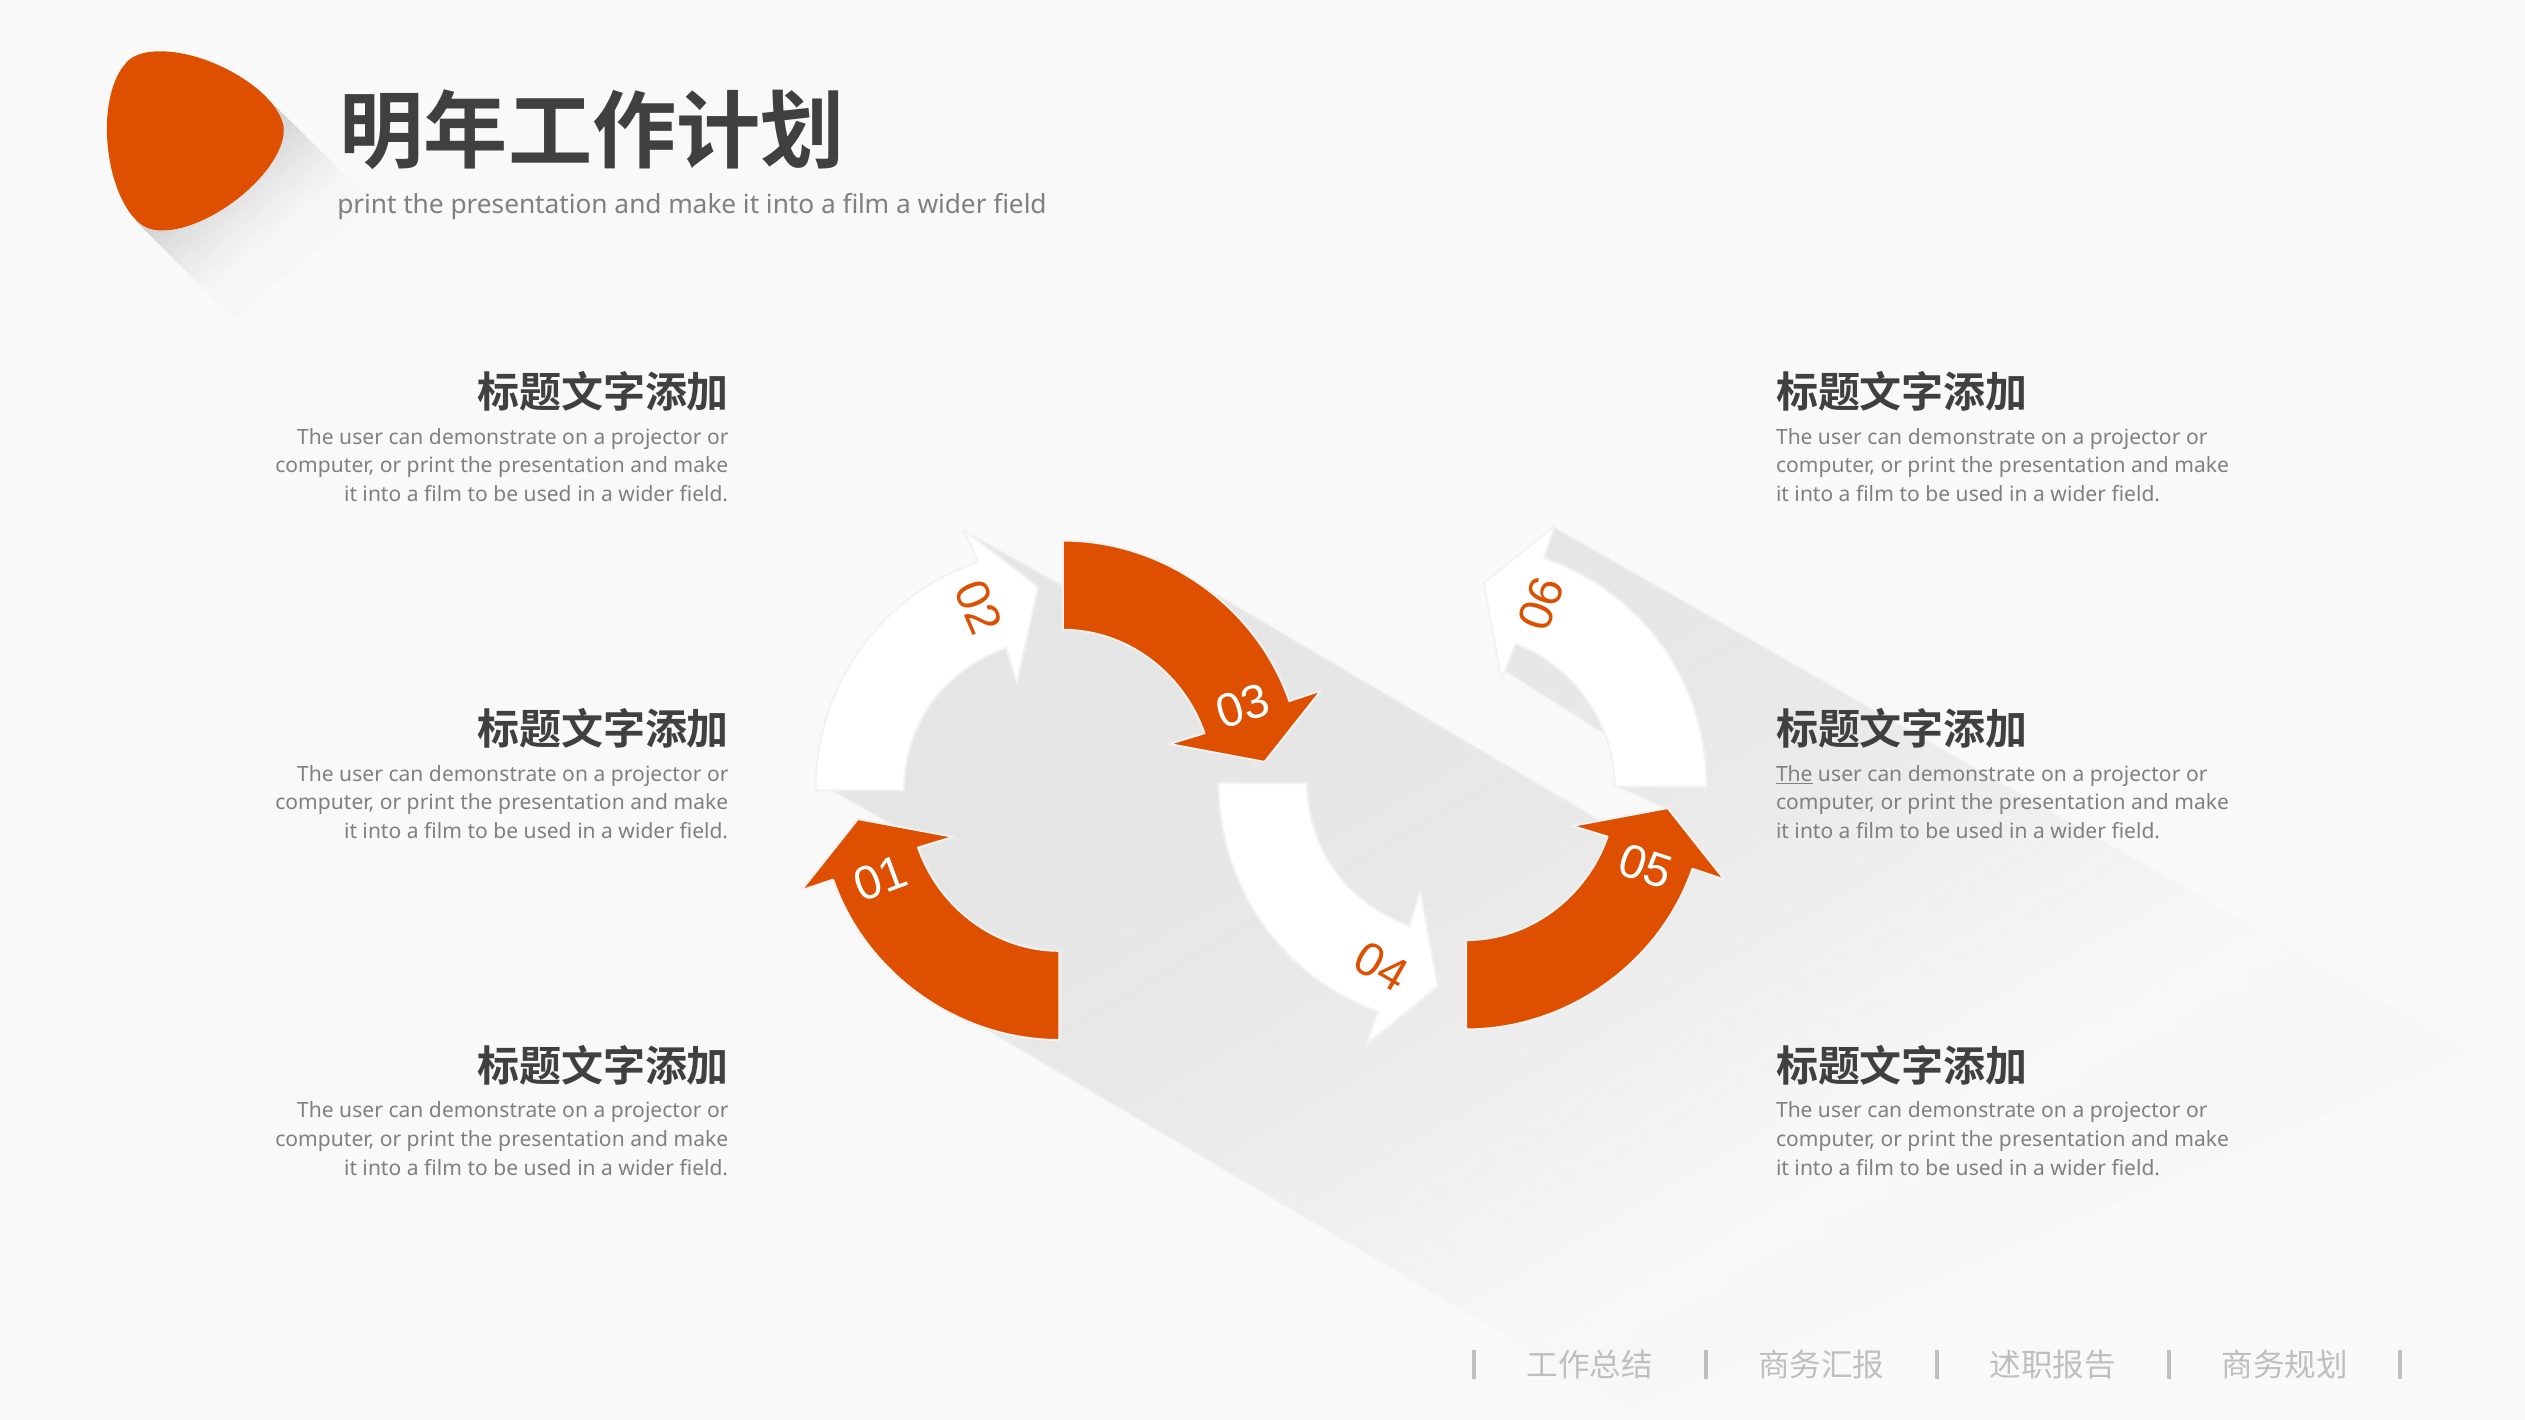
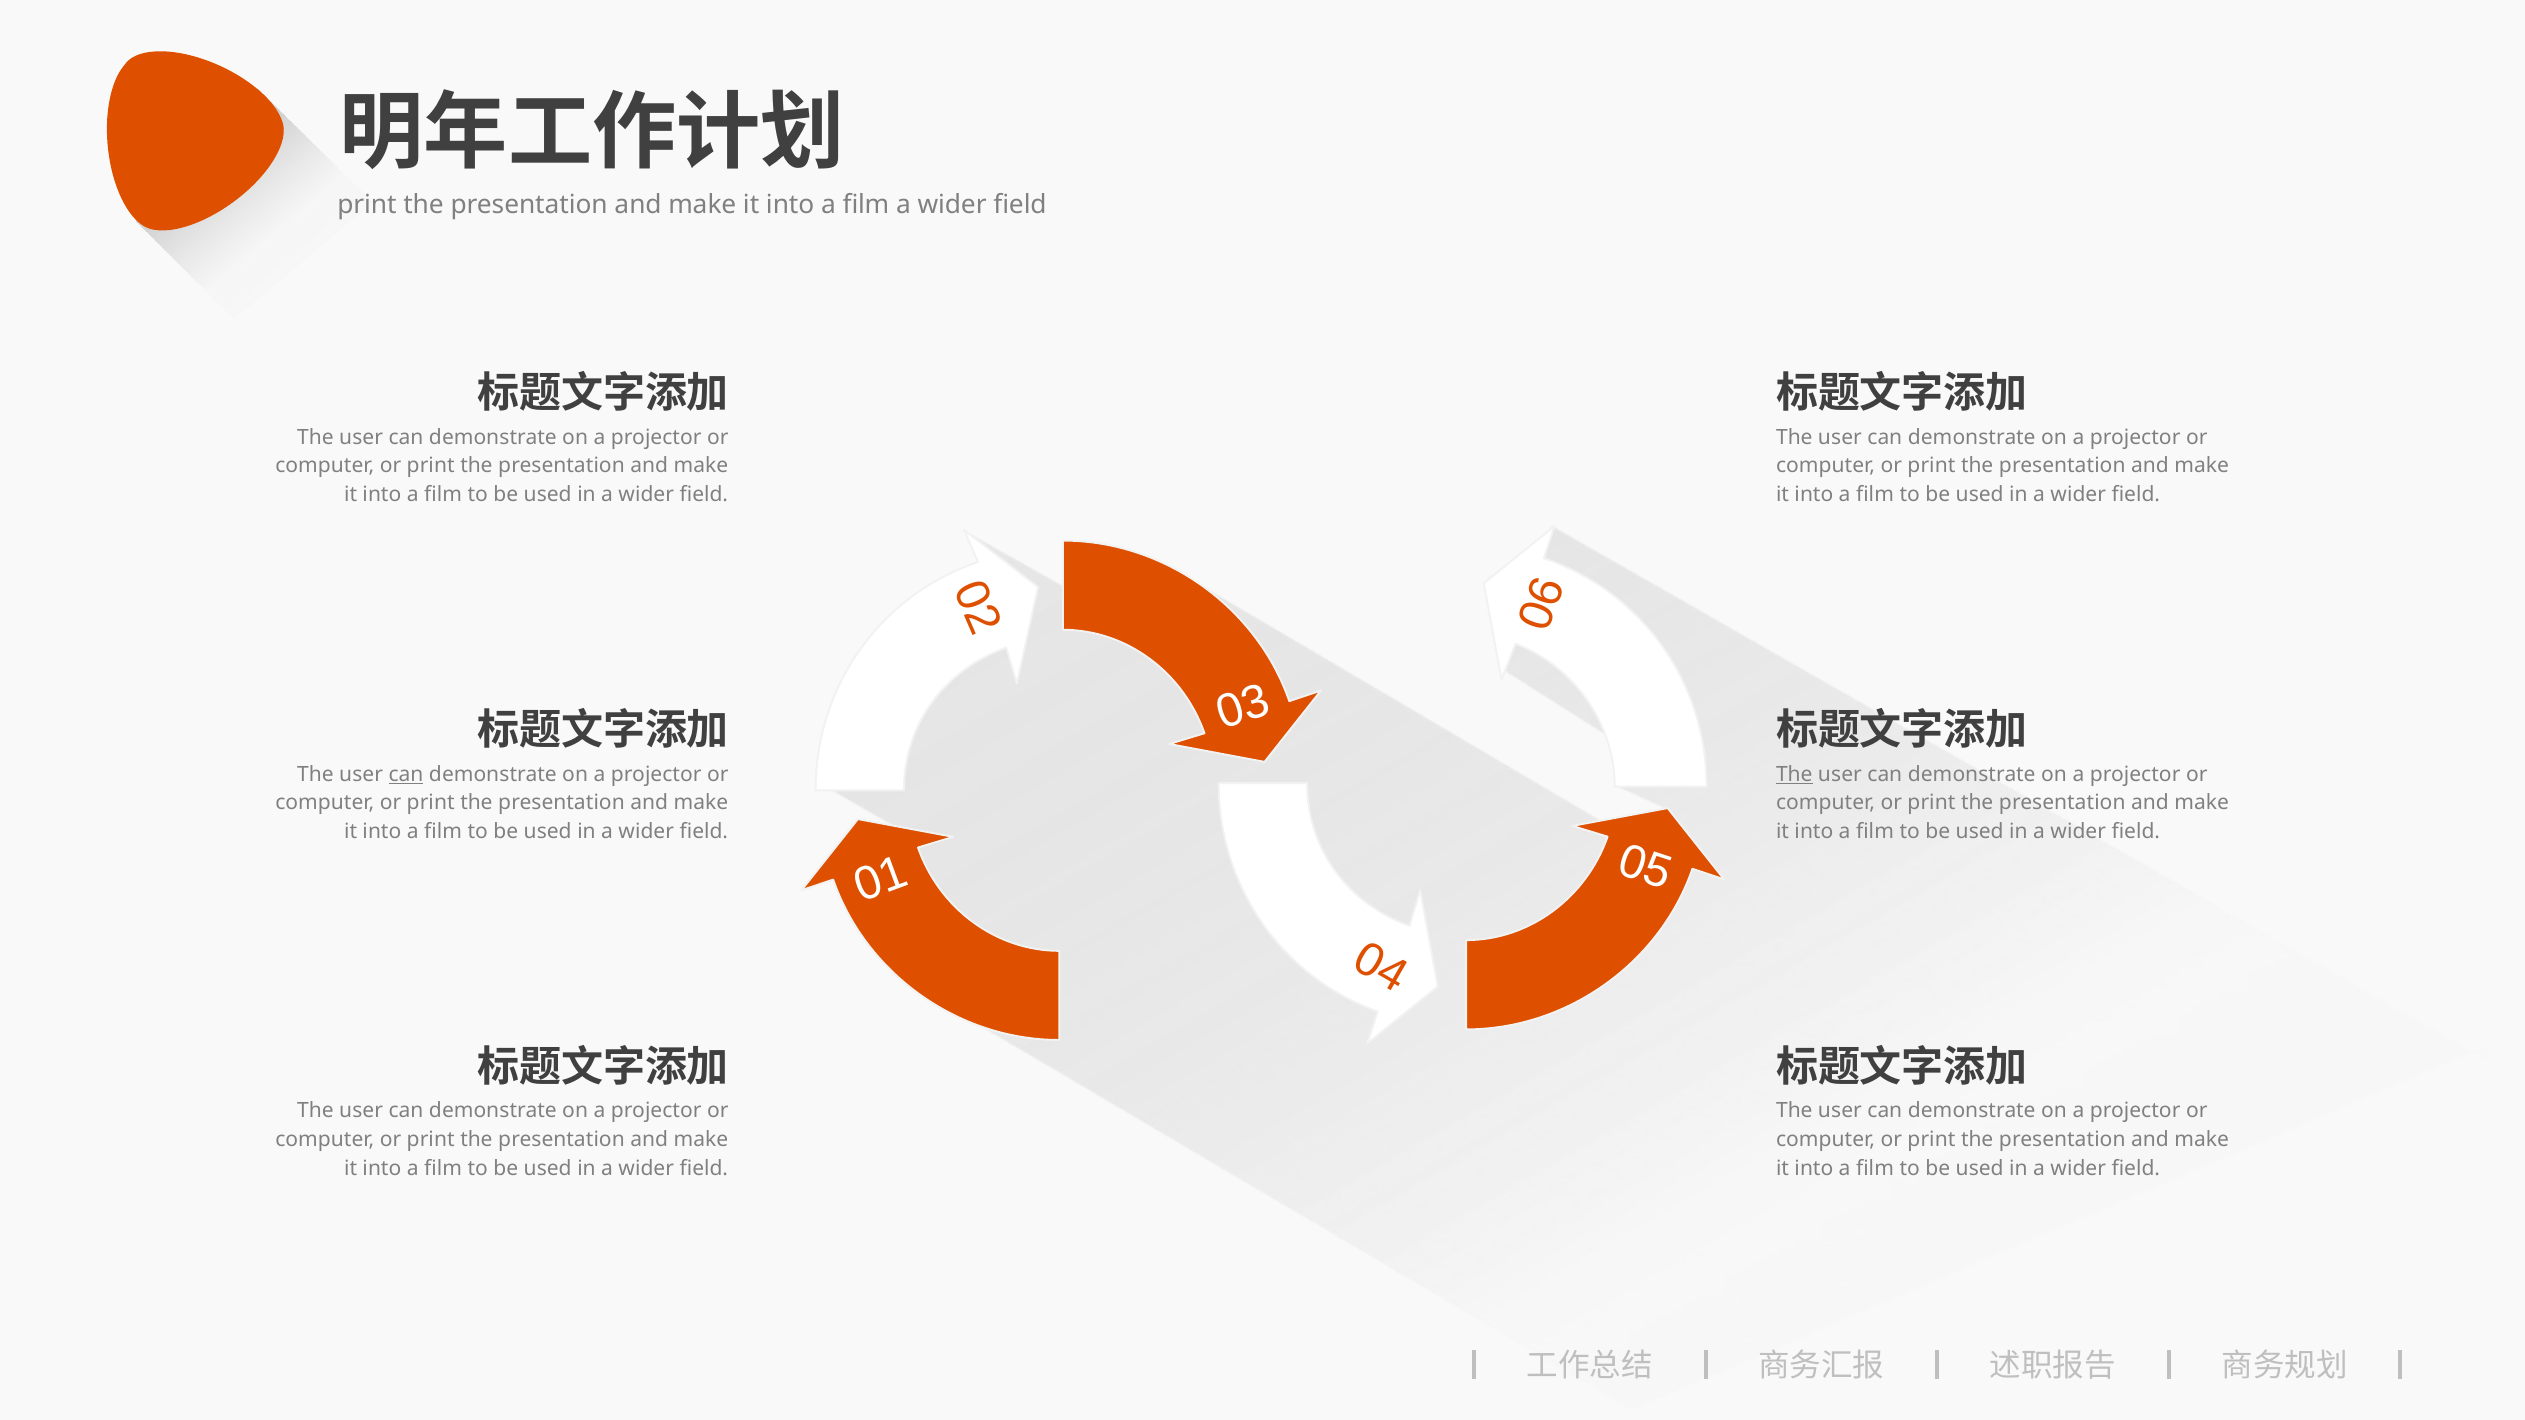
can at (406, 774) underline: none -> present
